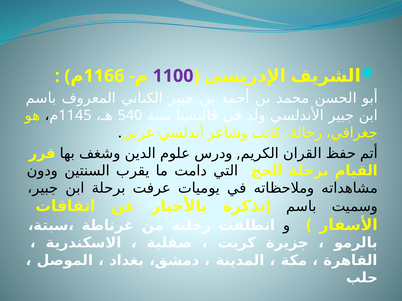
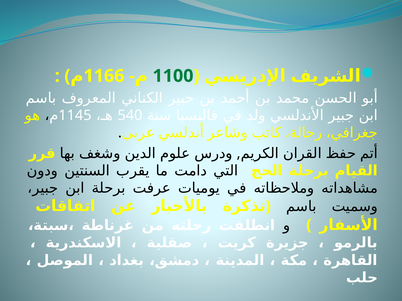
1100 colour: purple -> green
